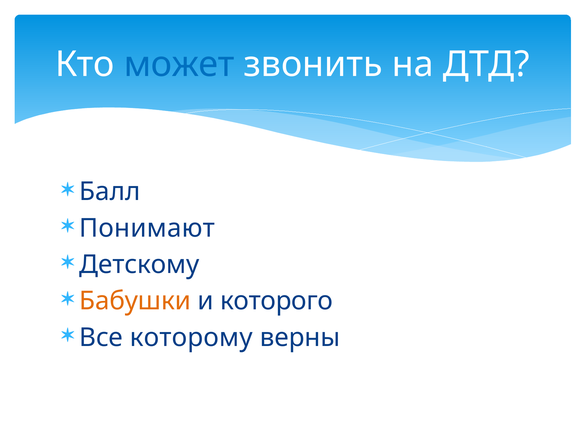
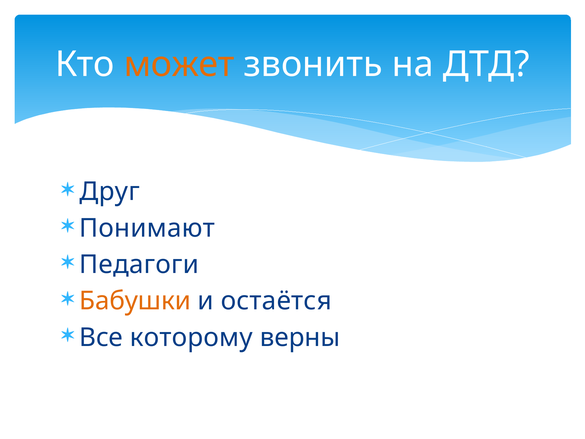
может colour: blue -> orange
Балл: Балл -> Друг
Детскому: Детскому -> Педагоги
которого: которого -> остаётся
